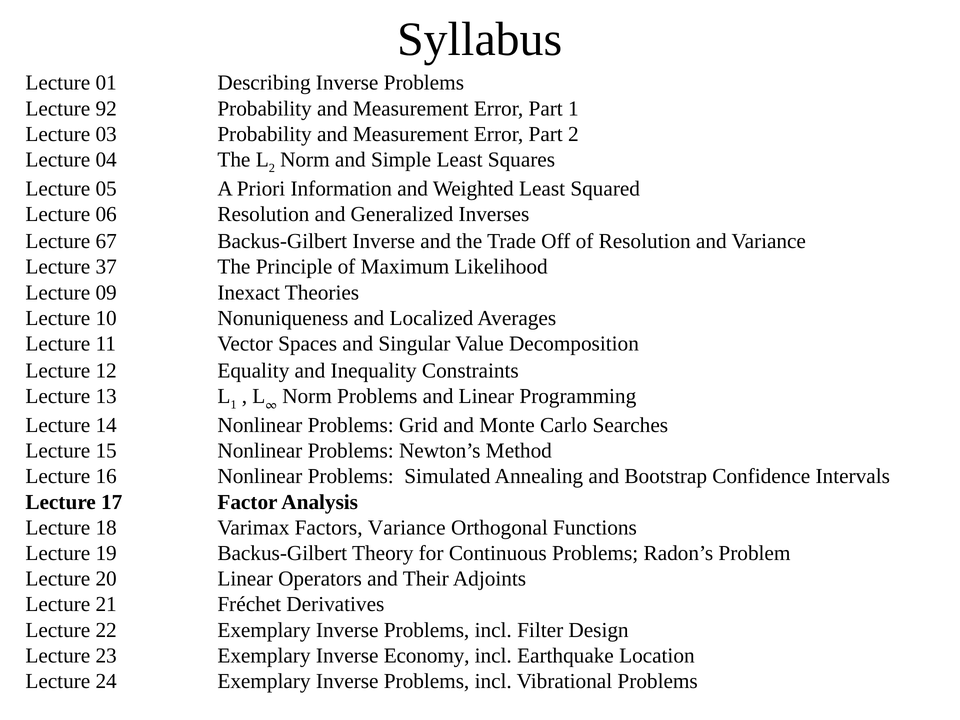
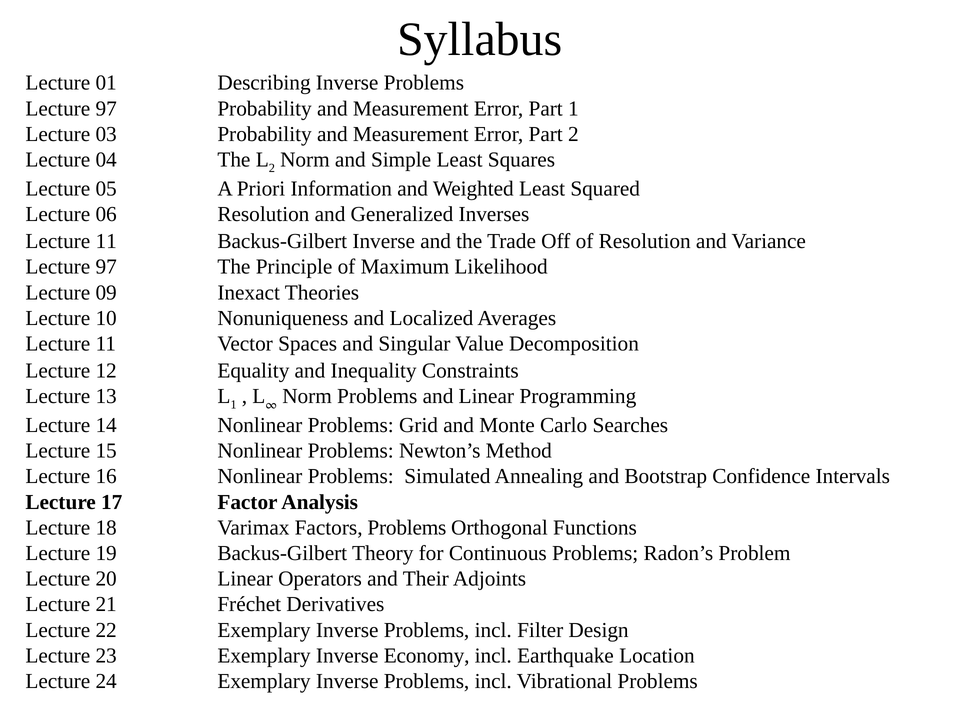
92 at (106, 109): 92 -> 97
67 at (106, 241): 67 -> 11
37 at (106, 267): 37 -> 97
Factors Variance: Variance -> Problems
